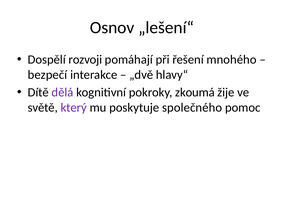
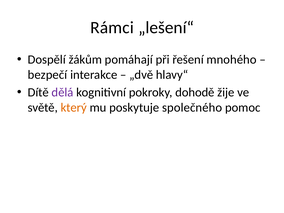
Osnov: Osnov -> Rámci
rozvoji: rozvoji -> žákům
zkoumá: zkoumá -> dohodě
který colour: purple -> orange
